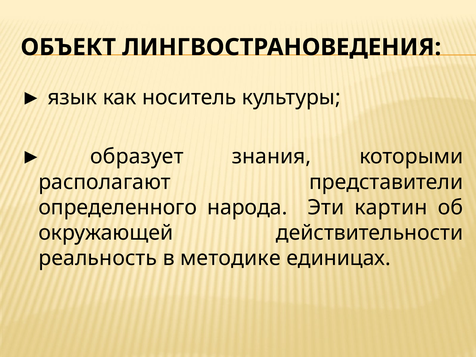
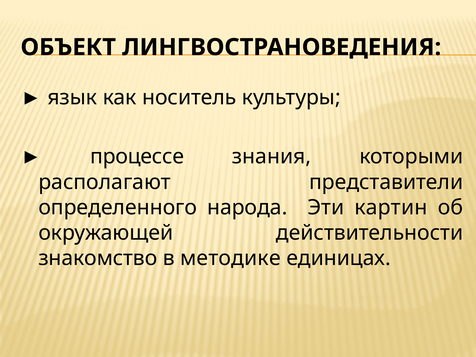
образует: образует -> процессе
реальность: реальность -> знакомство
